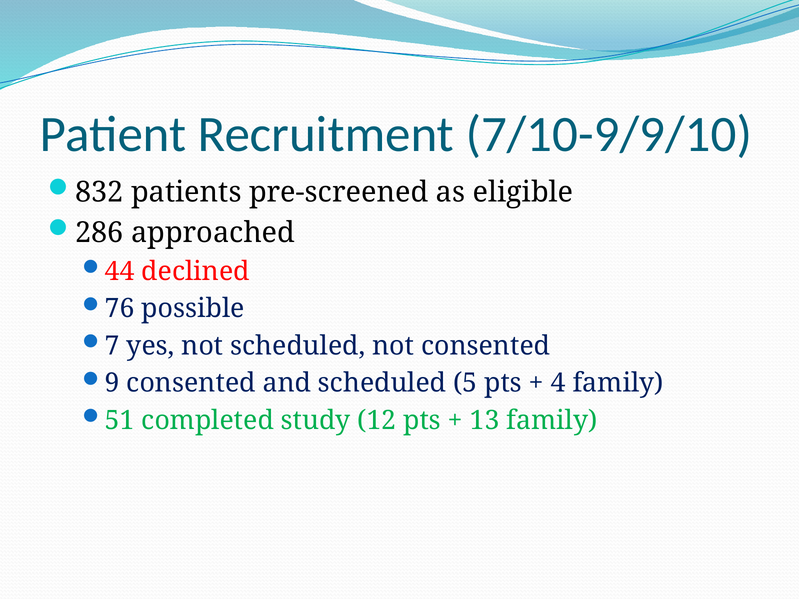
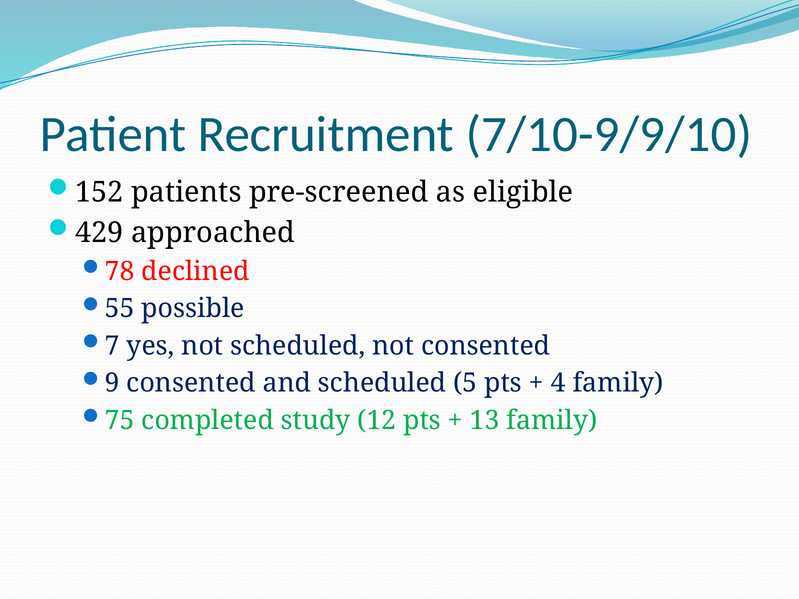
832: 832 -> 152
286: 286 -> 429
44: 44 -> 78
76: 76 -> 55
51: 51 -> 75
